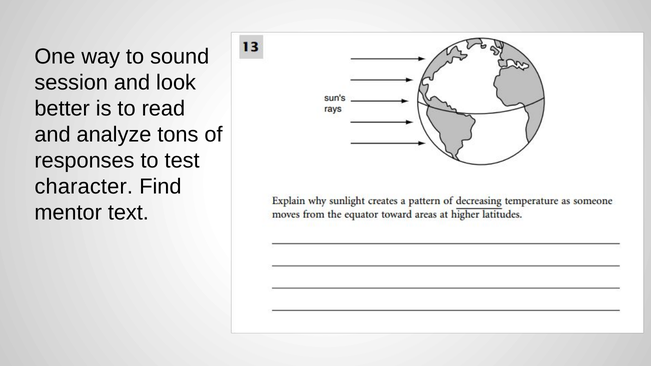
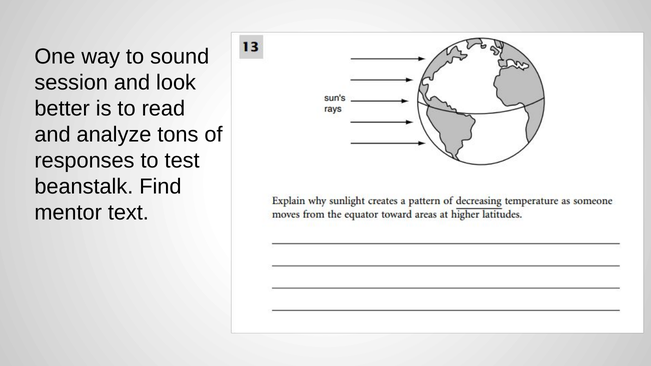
character: character -> beanstalk
